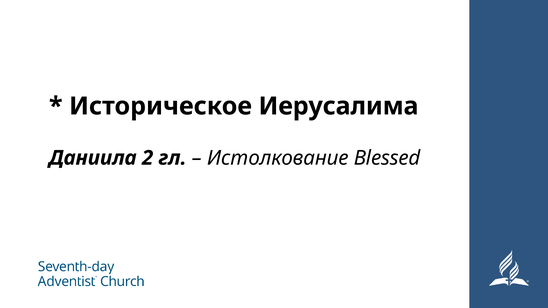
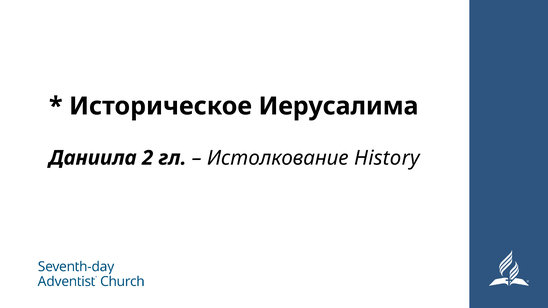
Blessed: Blessed -> History
